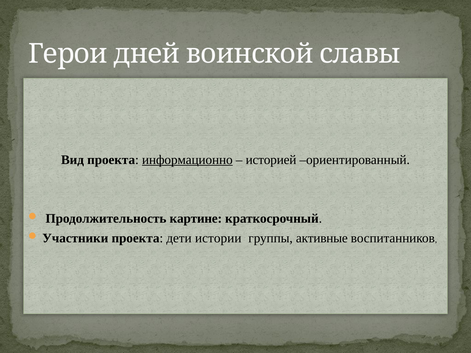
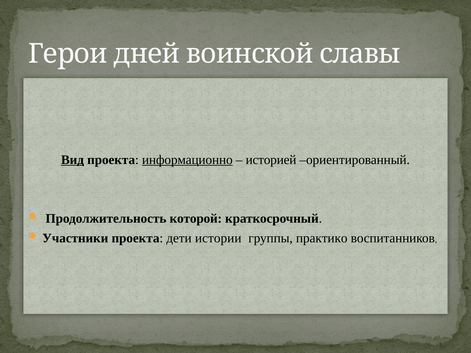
Вид underline: none -> present
картине: картине -> которой
активные: активные -> практико
